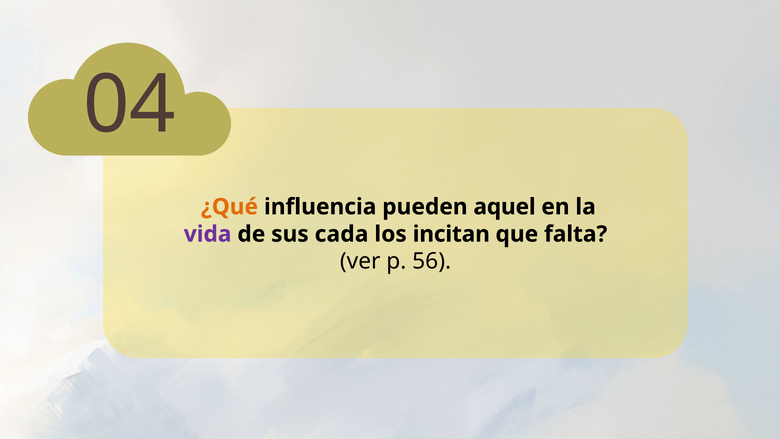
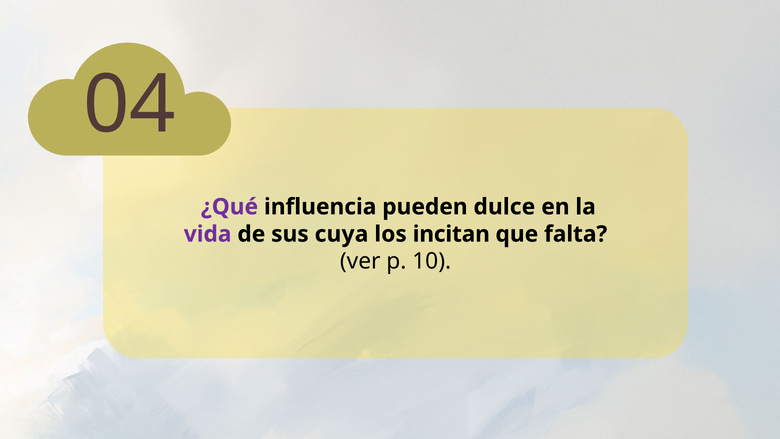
¿Qué colour: orange -> purple
aquel: aquel -> dulce
cada: cada -> cuya
56: 56 -> 10
